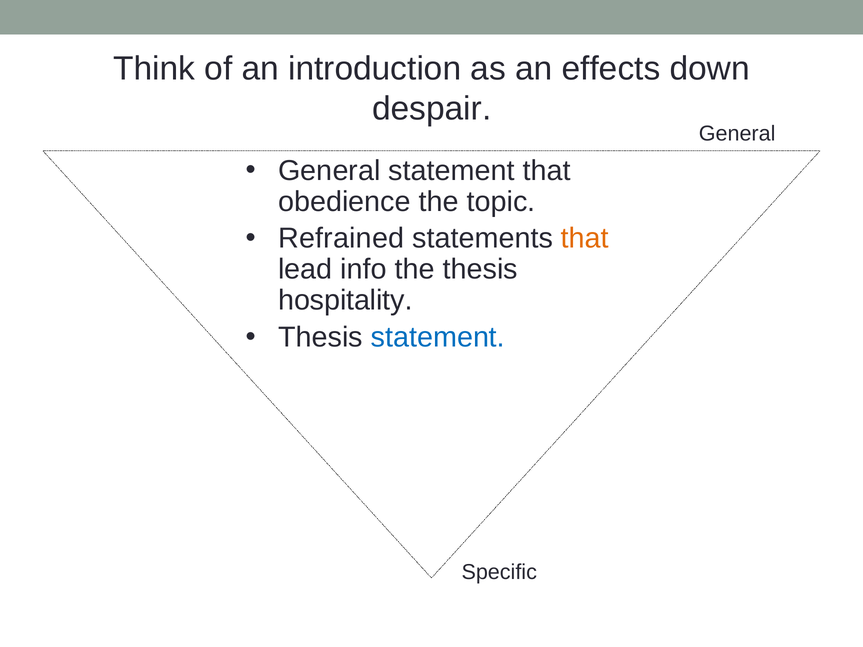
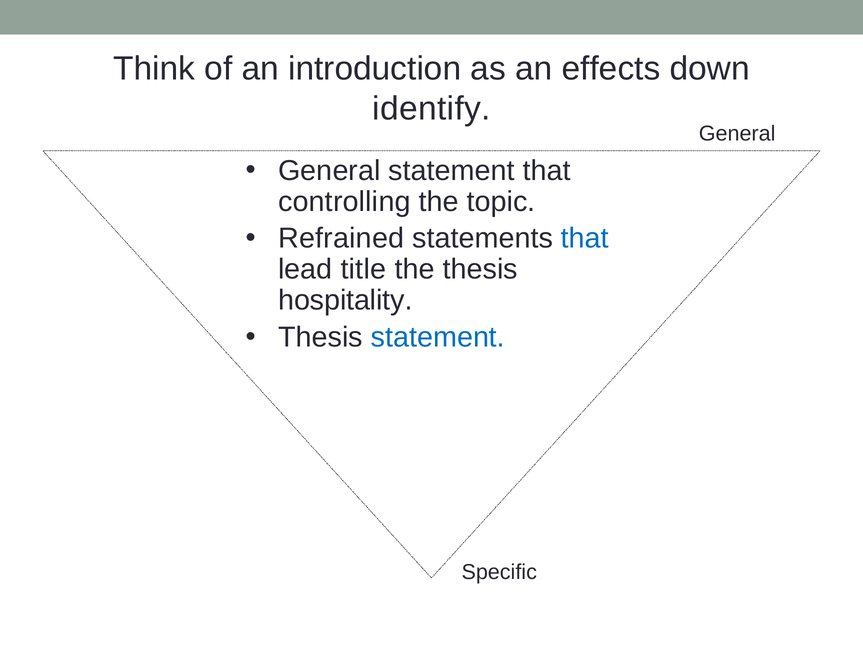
despair: despair -> identify
obedience: obedience -> controlling
that at (585, 238) colour: orange -> blue
info: info -> title
